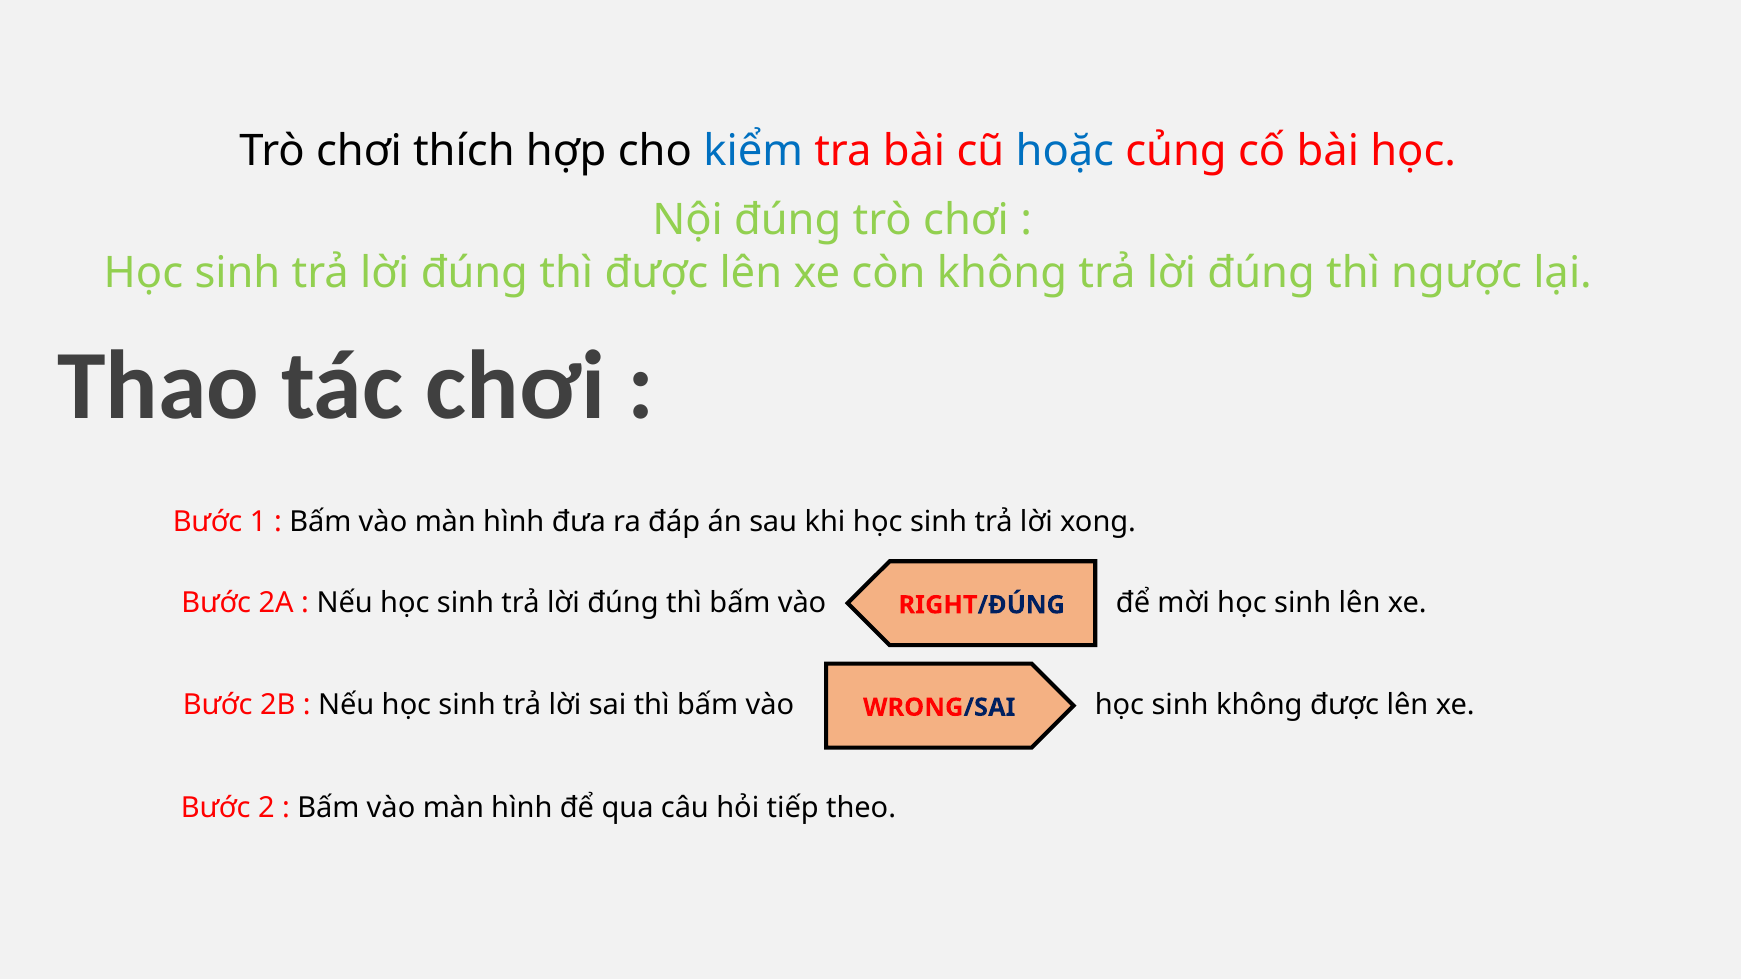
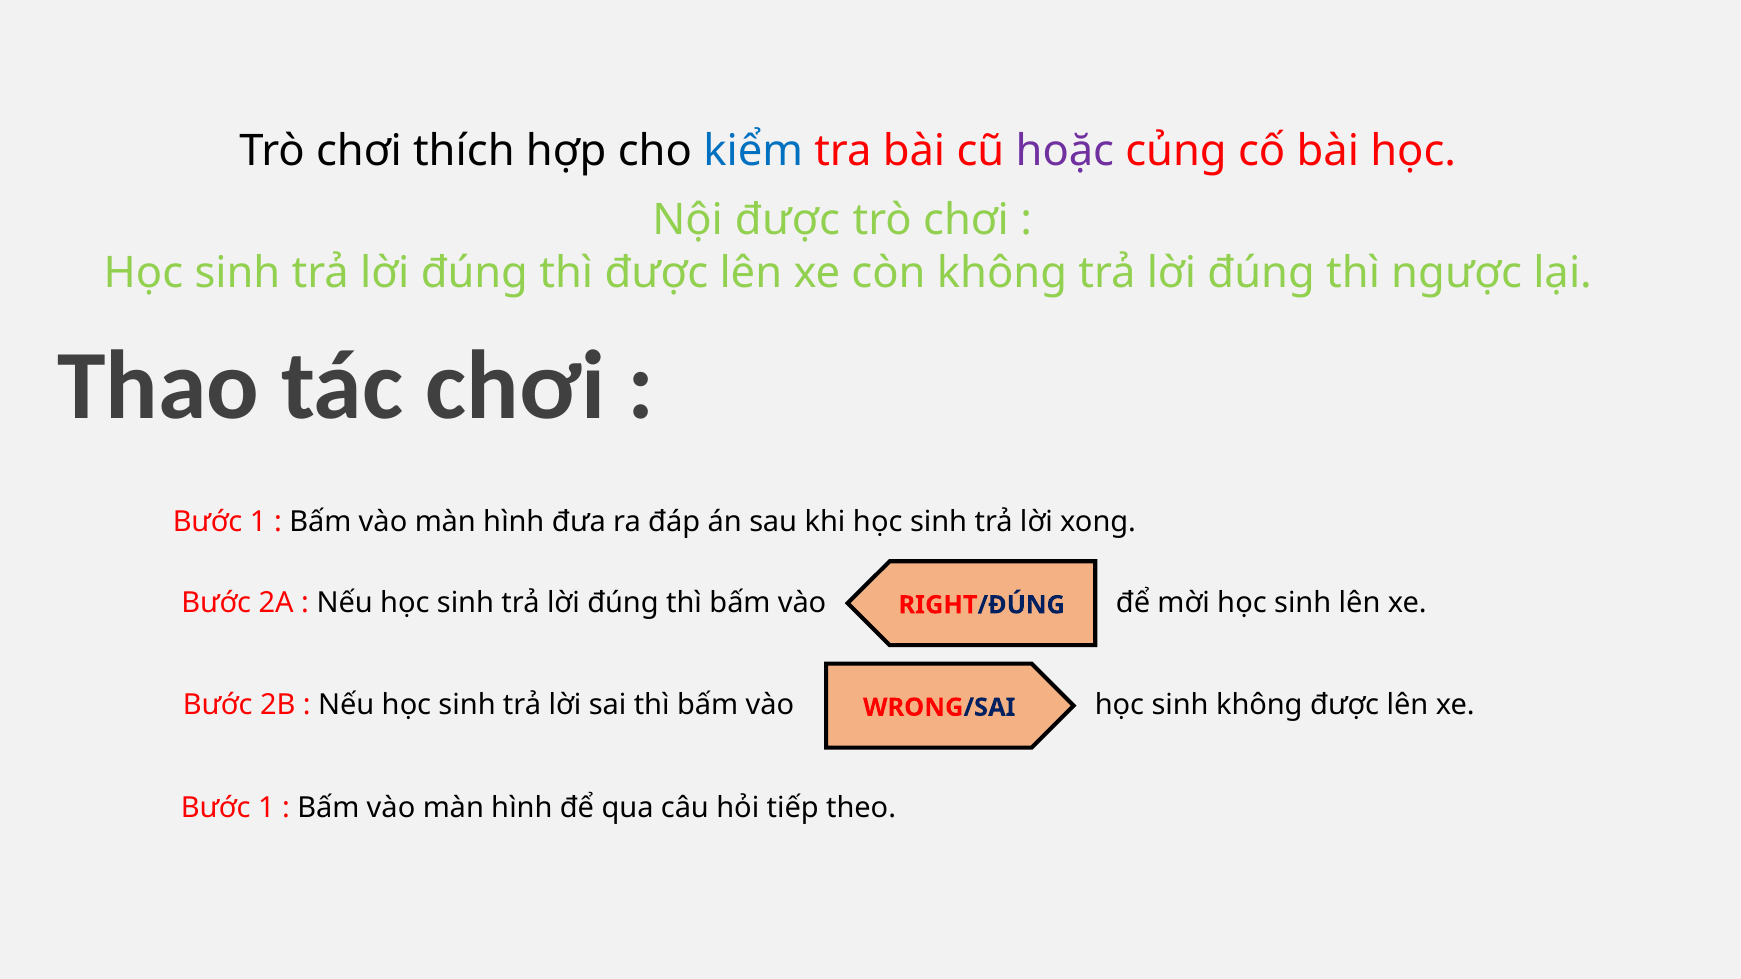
hoặc colour: blue -> purple
Nội đúng: đúng -> được
2 at (266, 808): 2 -> 1
